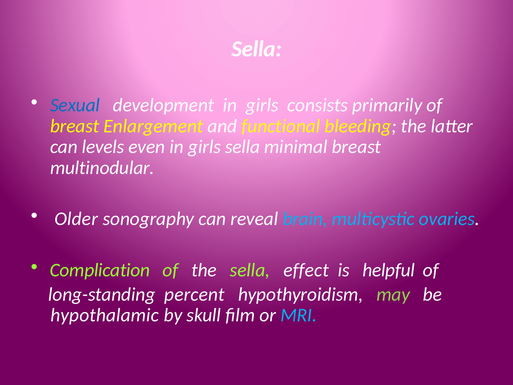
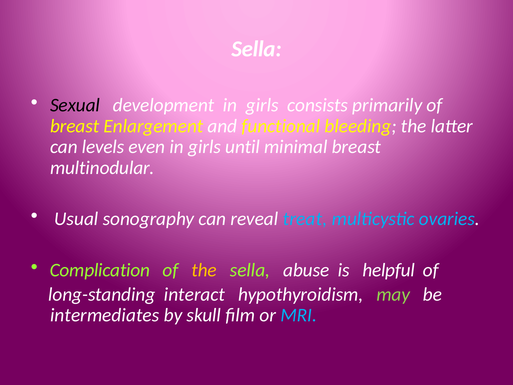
Sexual colour: blue -> black
girls sella: sella -> until
Older: Older -> Usual
brain: brain -> treat
the at (204, 270) colour: white -> yellow
effect: effect -> abuse
percent: percent -> interact
hypothalamic: hypothalamic -> intermediates
